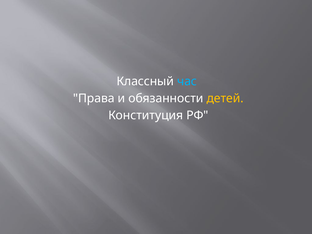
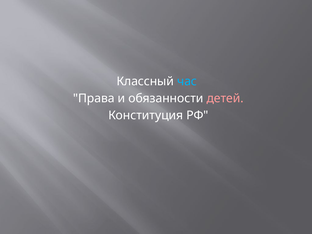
детей colour: yellow -> pink
